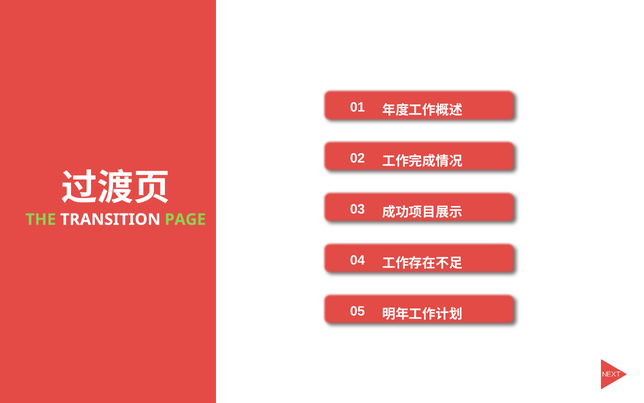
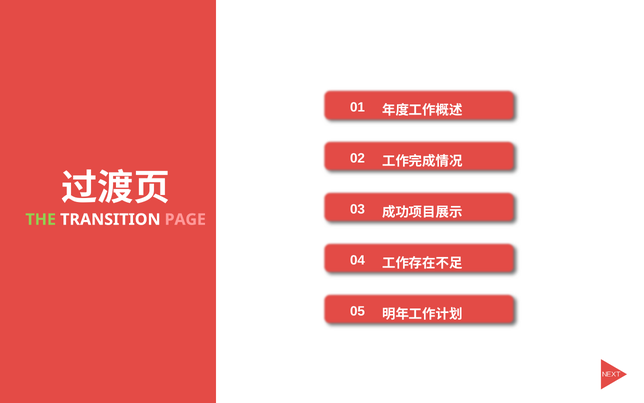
PAGE colour: light green -> pink
